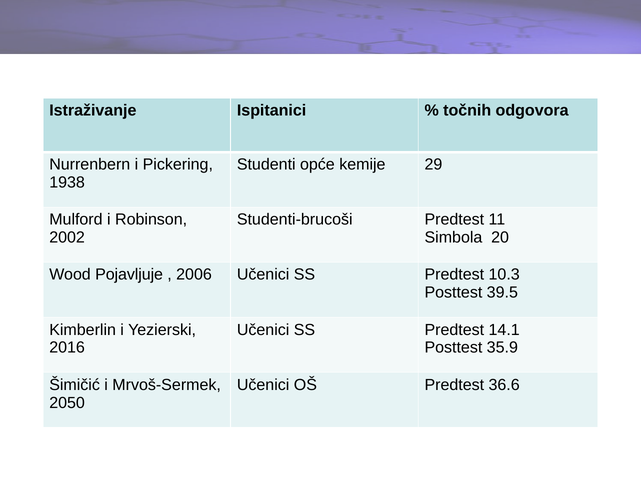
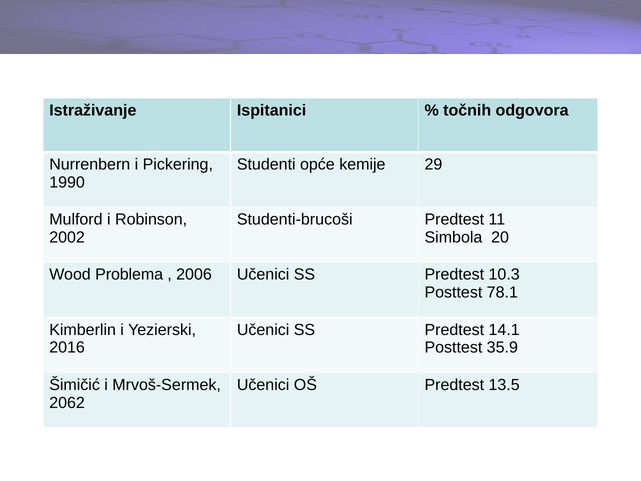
1938: 1938 -> 1990
Pojavljuje: Pojavljuje -> Problema
39.5: 39.5 -> 78.1
36.6: 36.6 -> 13.5
2050: 2050 -> 2062
